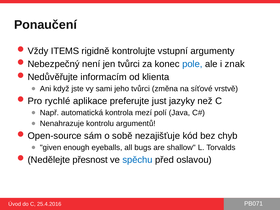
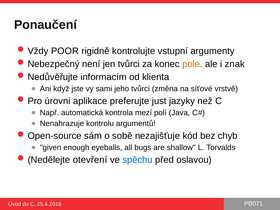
ITEMS: ITEMS -> POOR
pole colour: blue -> orange
rychlé: rychlé -> úrovni
přesnost: přesnost -> otevření
